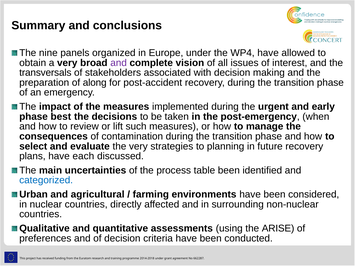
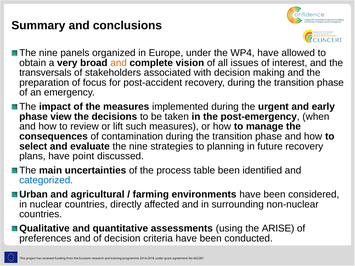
and at (119, 63) colour: purple -> orange
along: along -> focus
best: best -> view
evaluate the very: very -> nine
each: each -> point
